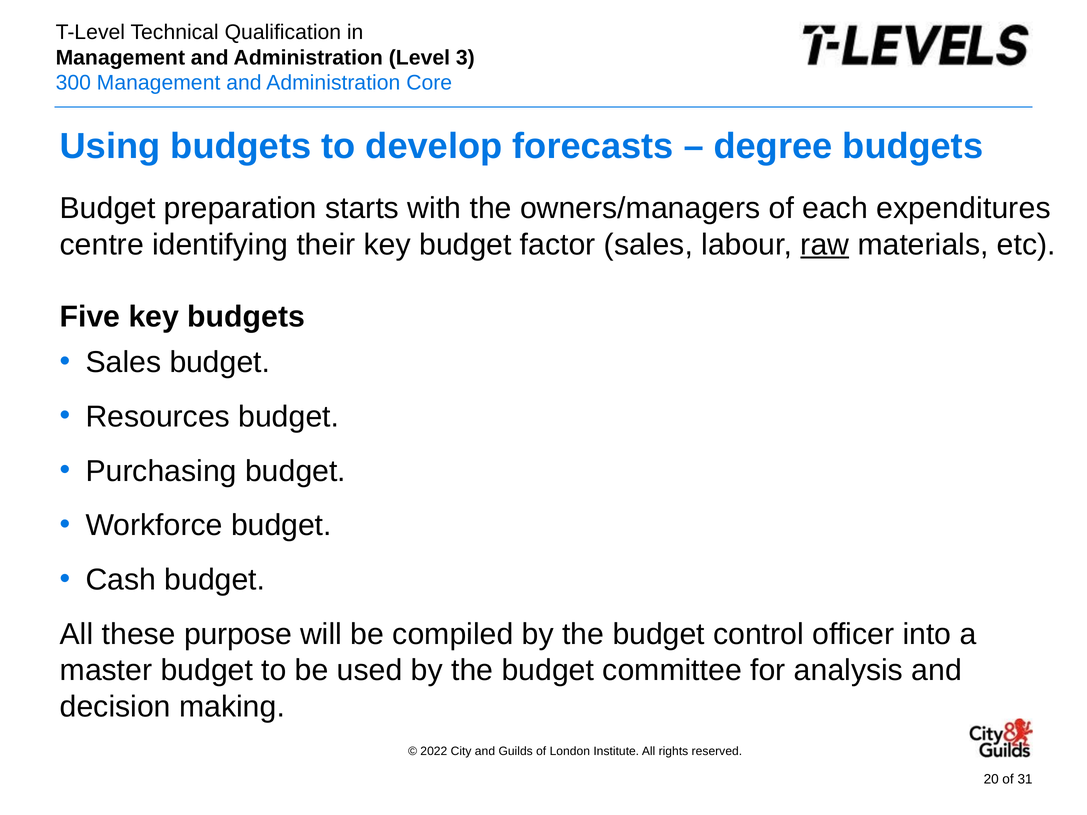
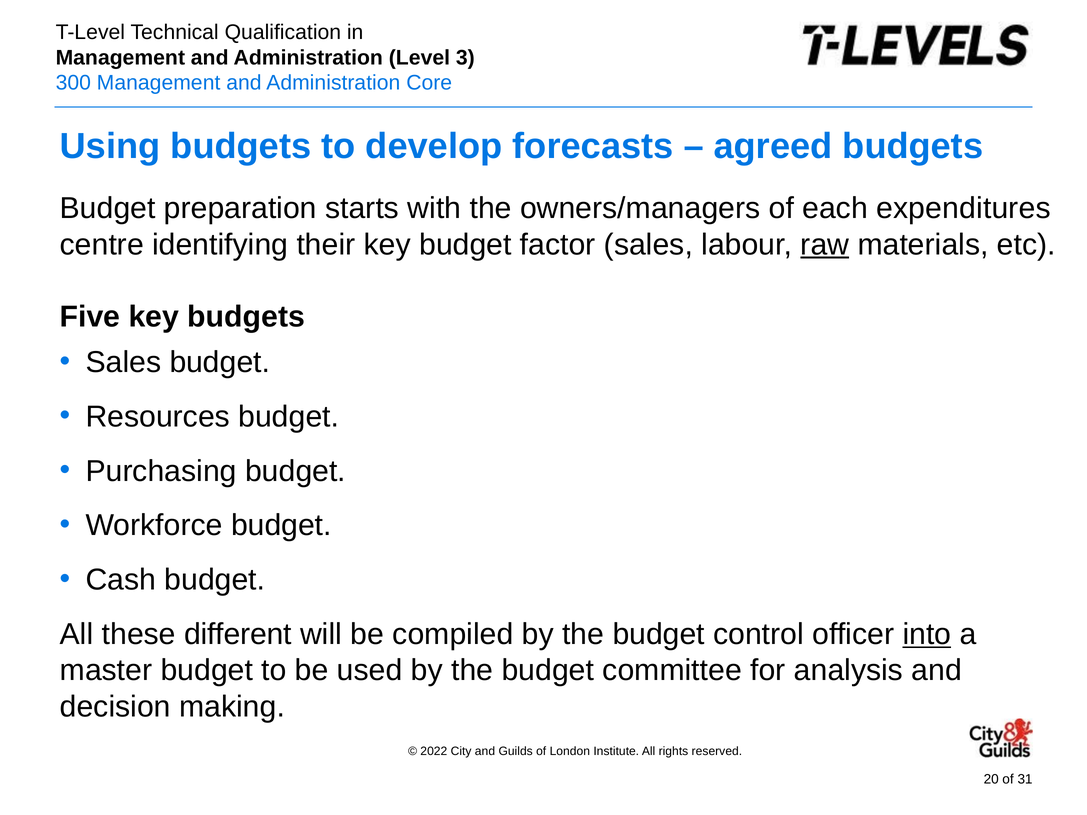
degree: degree -> agreed
purpose: purpose -> different
into underline: none -> present
